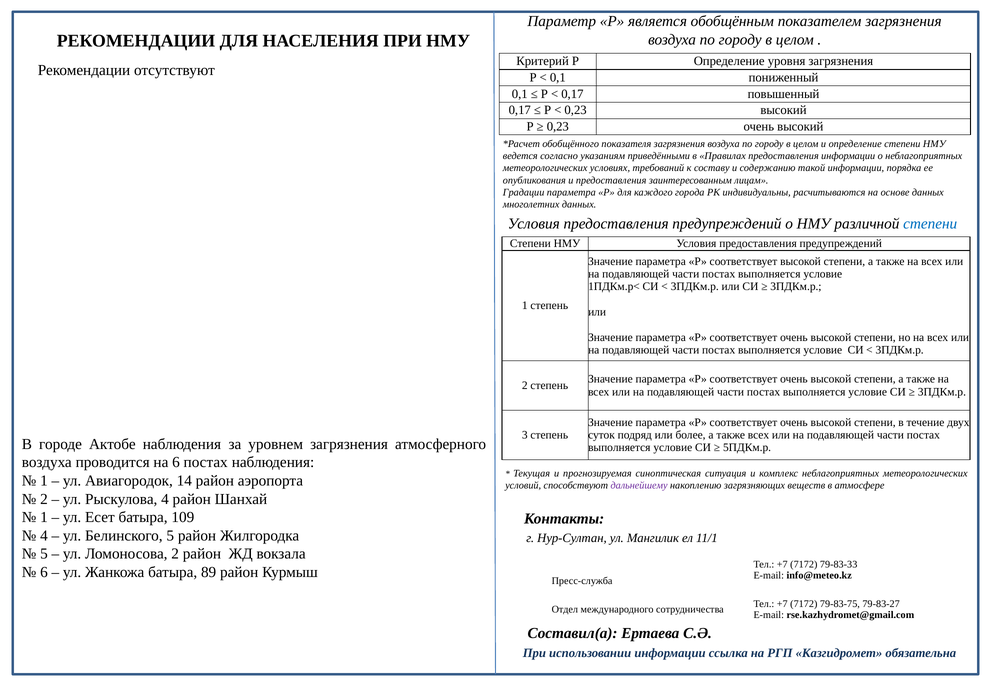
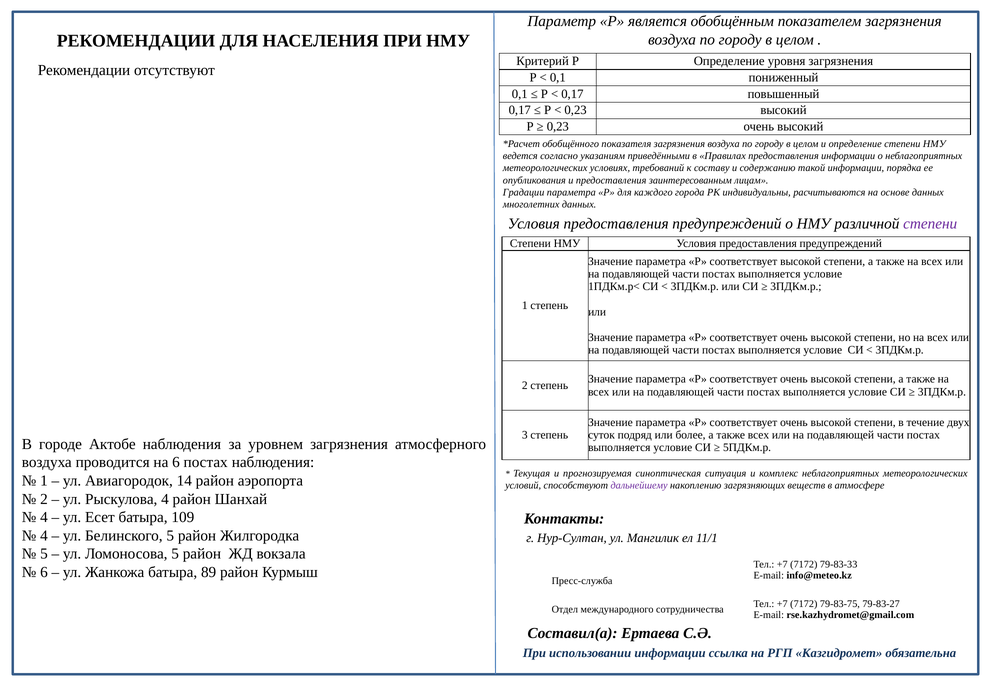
степени at (930, 224) colour: blue -> purple
1 at (44, 517): 1 -> 4
Ломоносова 2: 2 -> 5
